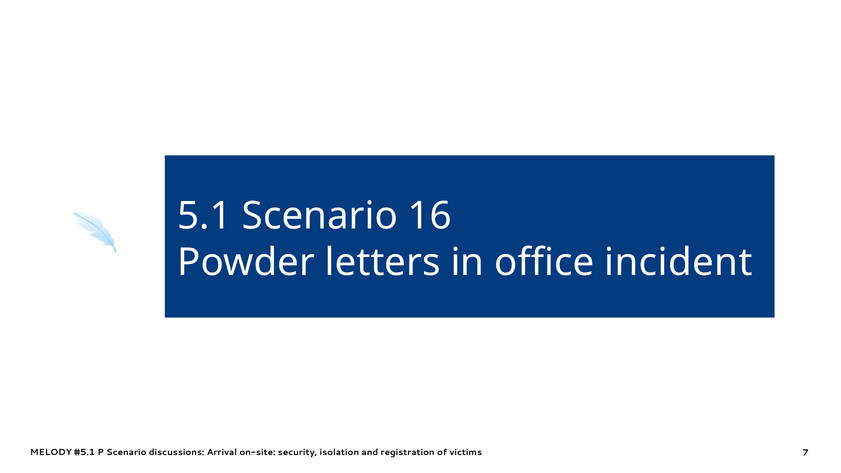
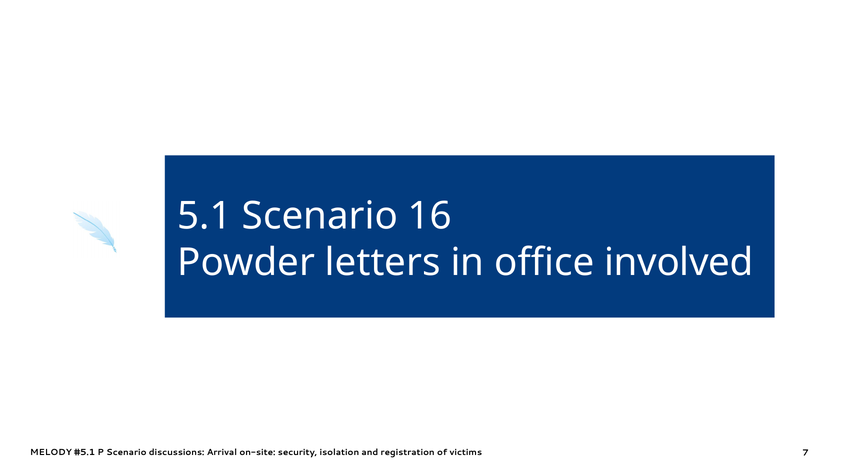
incident: incident -> involved
